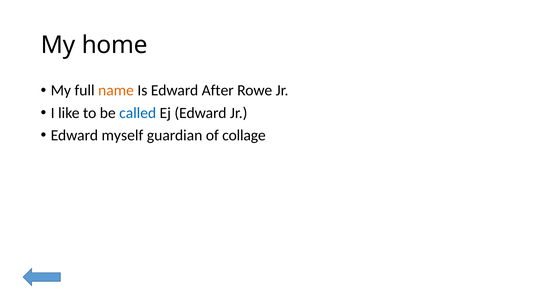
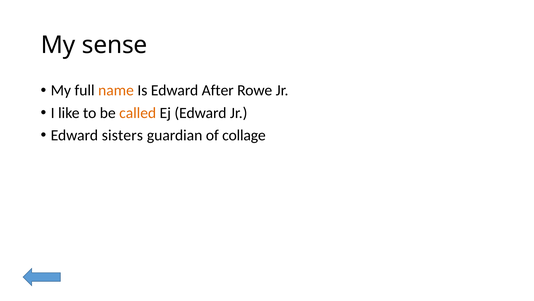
home: home -> sense
called colour: blue -> orange
myself: myself -> sisters
